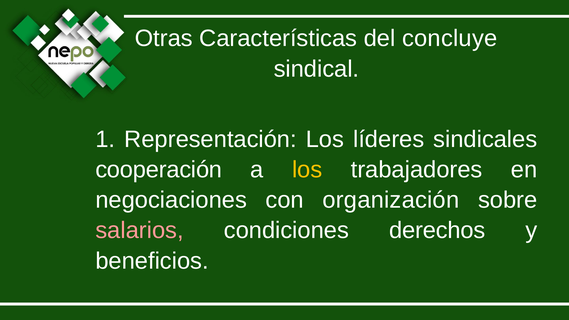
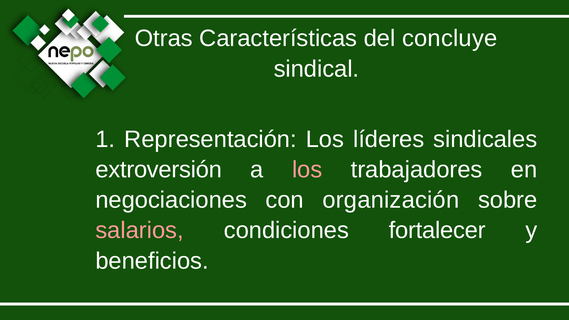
cooperación: cooperación -> extroversión
los at (307, 170) colour: yellow -> pink
derechos: derechos -> fortalecer
